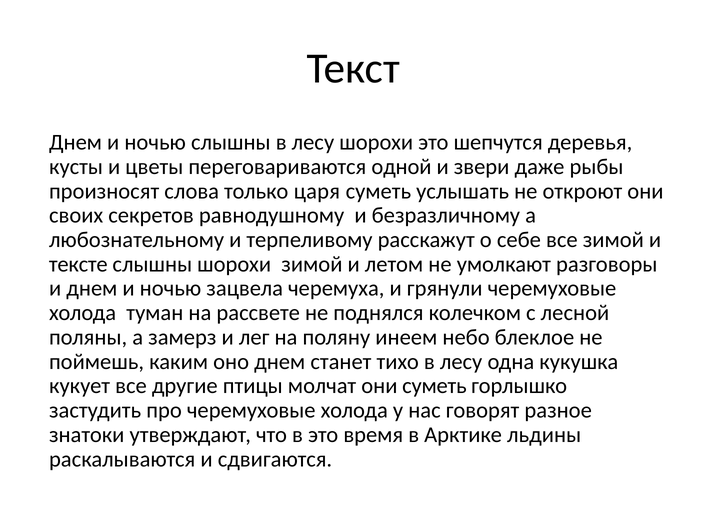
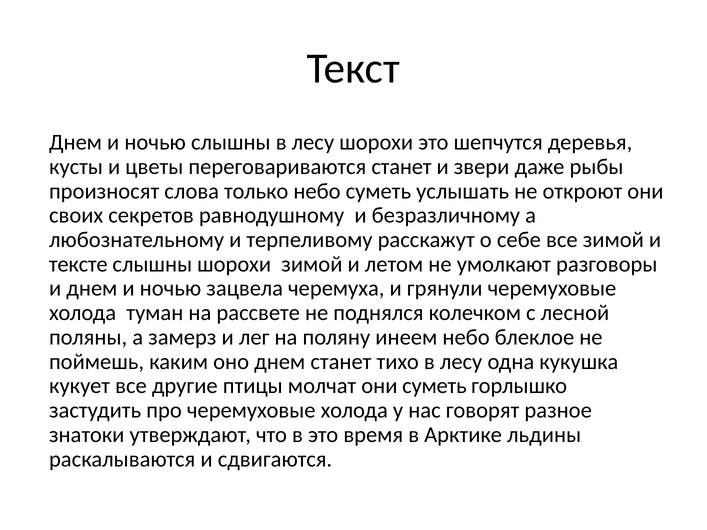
переговариваются одной: одной -> станет
только царя: царя -> небо
